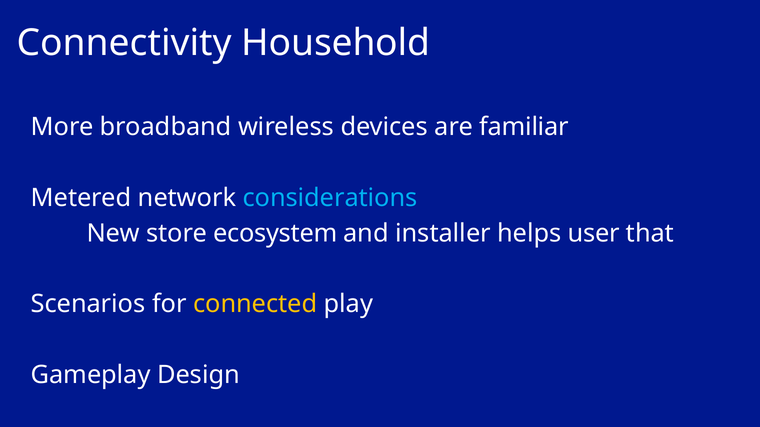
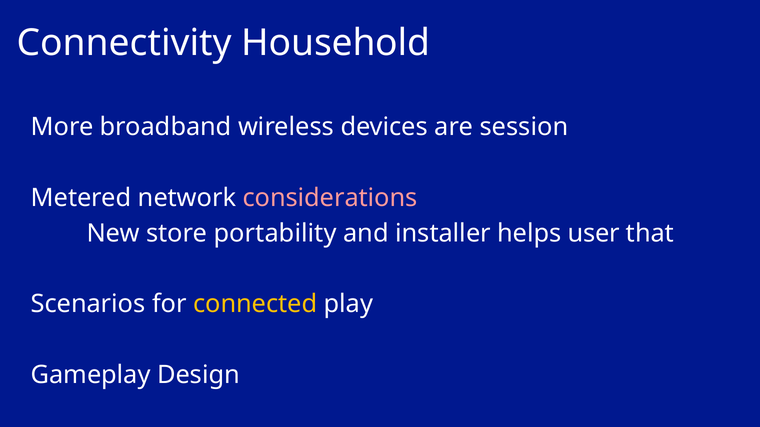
familiar: familiar -> session
considerations colour: light blue -> pink
ecosystem: ecosystem -> portability
